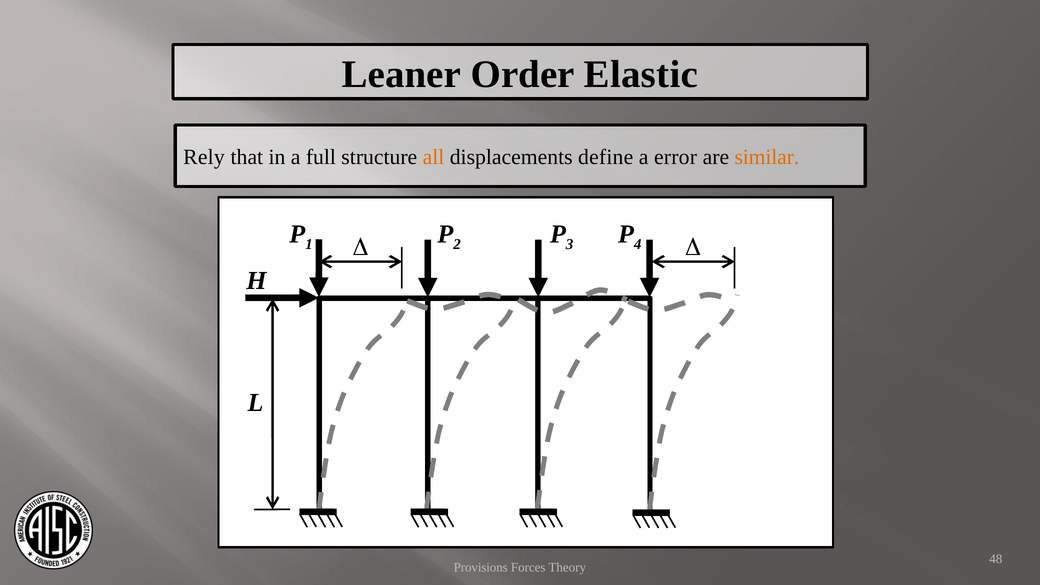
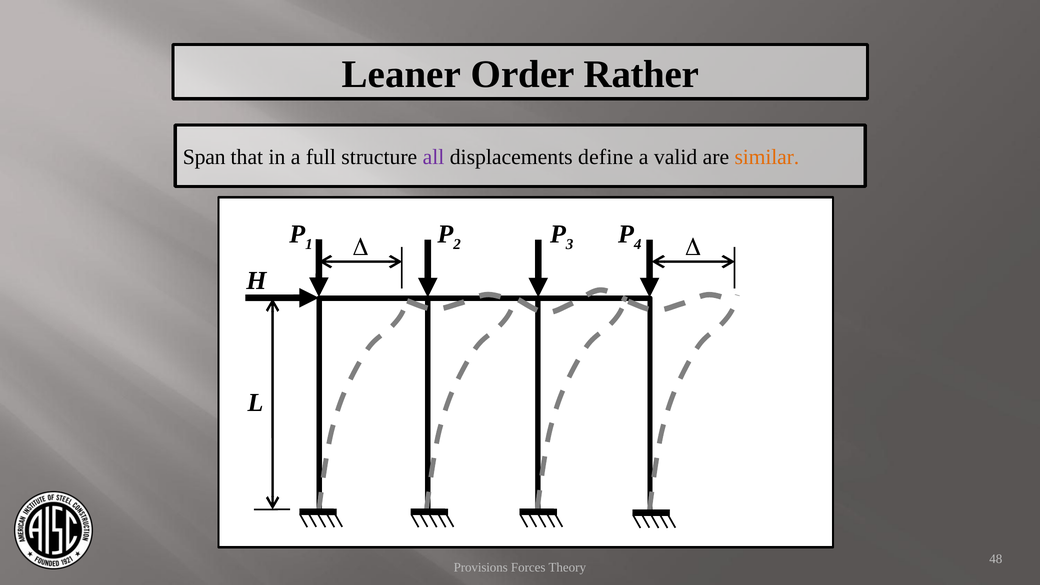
Elastic: Elastic -> Rather
Rely: Rely -> Span
all colour: orange -> purple
error: error -> valid
